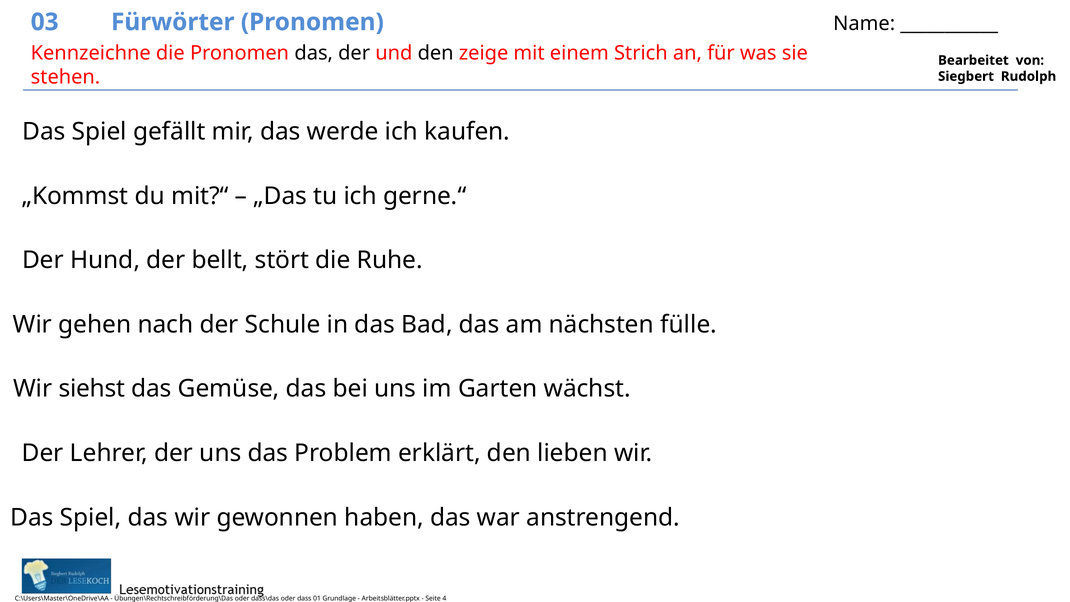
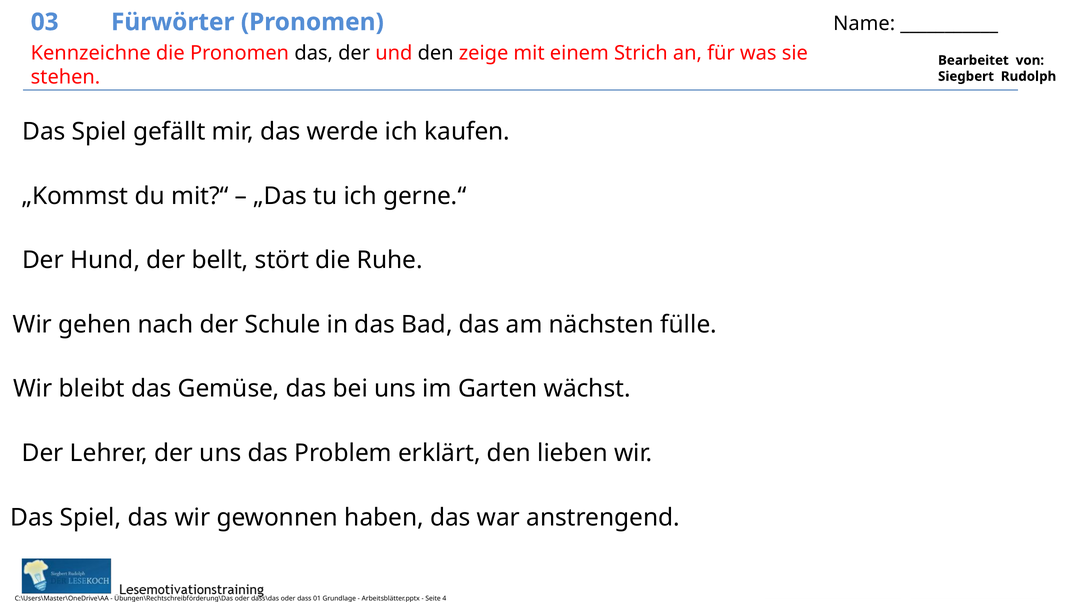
siehst: siehst -> bleibt
